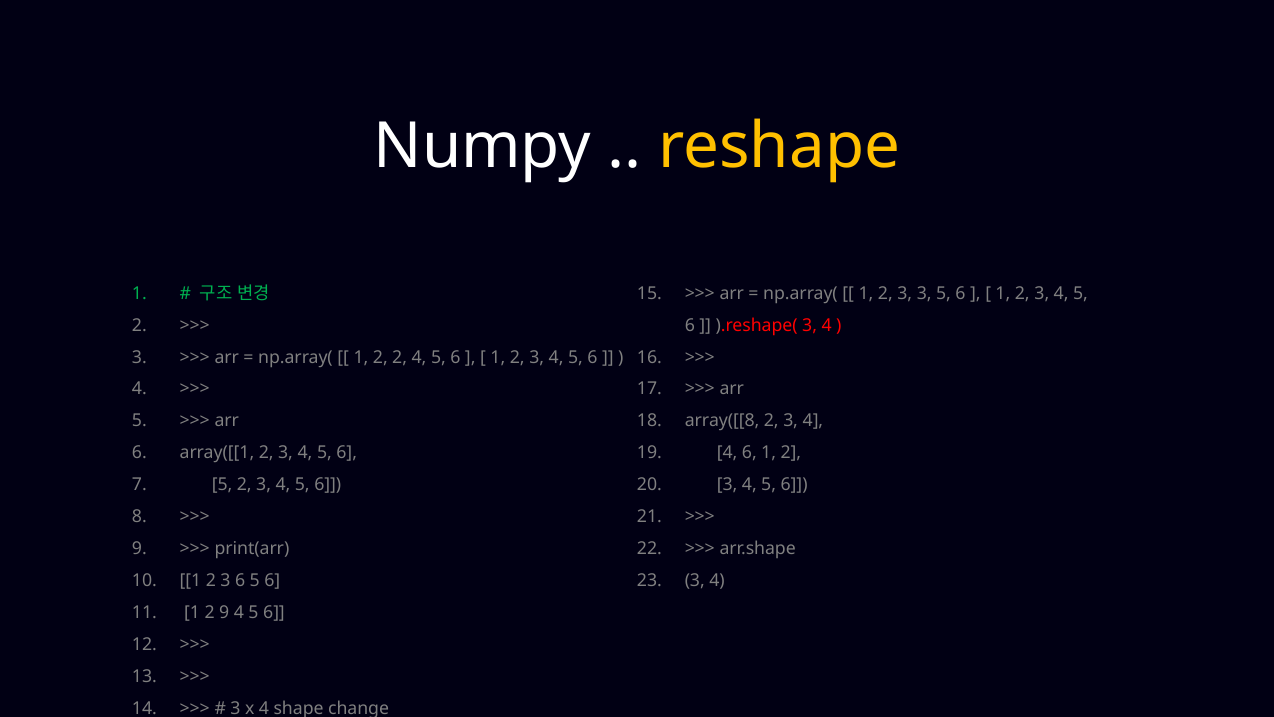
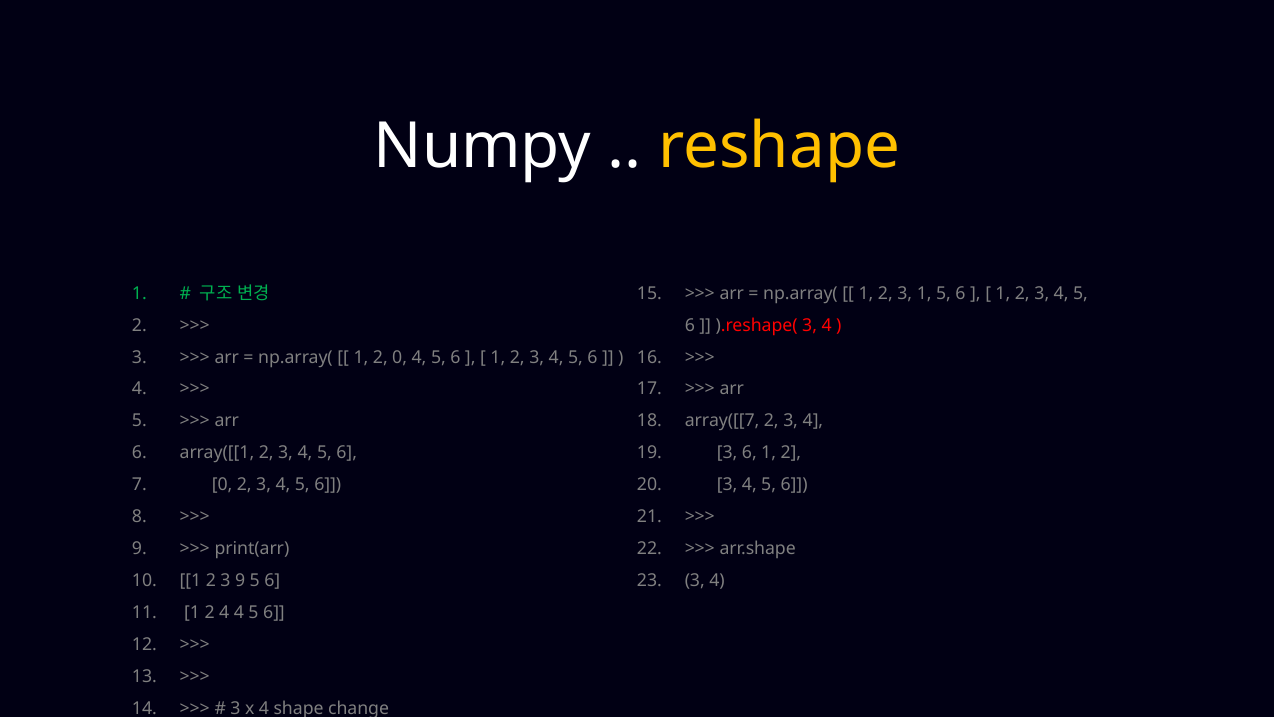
3 3: 3 -> 1
2 2: 2 -> 0
array([[8: array([[8 -> array([[7
4 at (727, 453): 4 -> 3
5 at (222, 485): 5 -> 0
3 6: 6 -> 9
2 9: 9 -> 4
